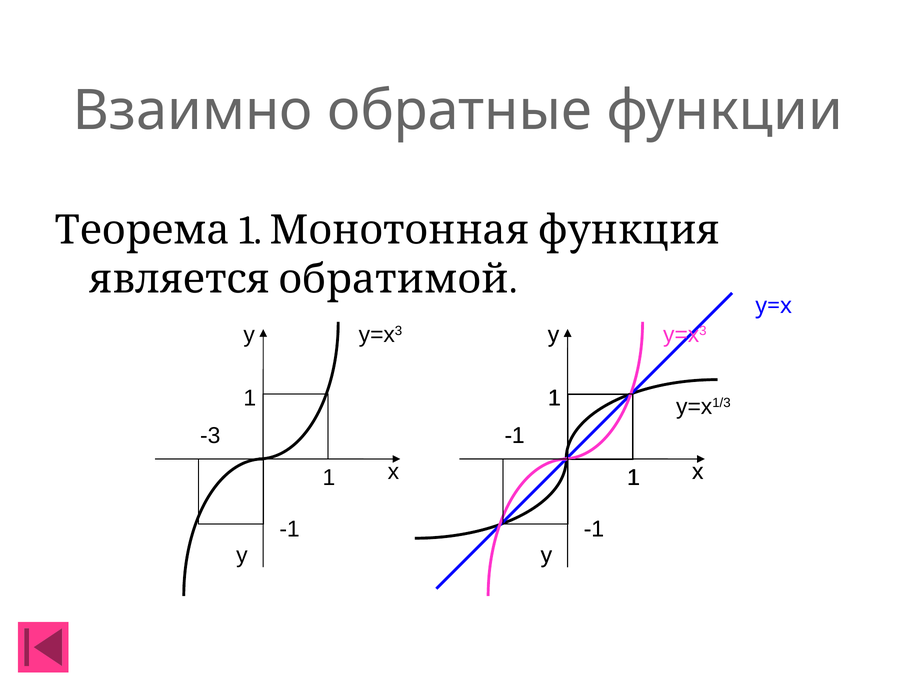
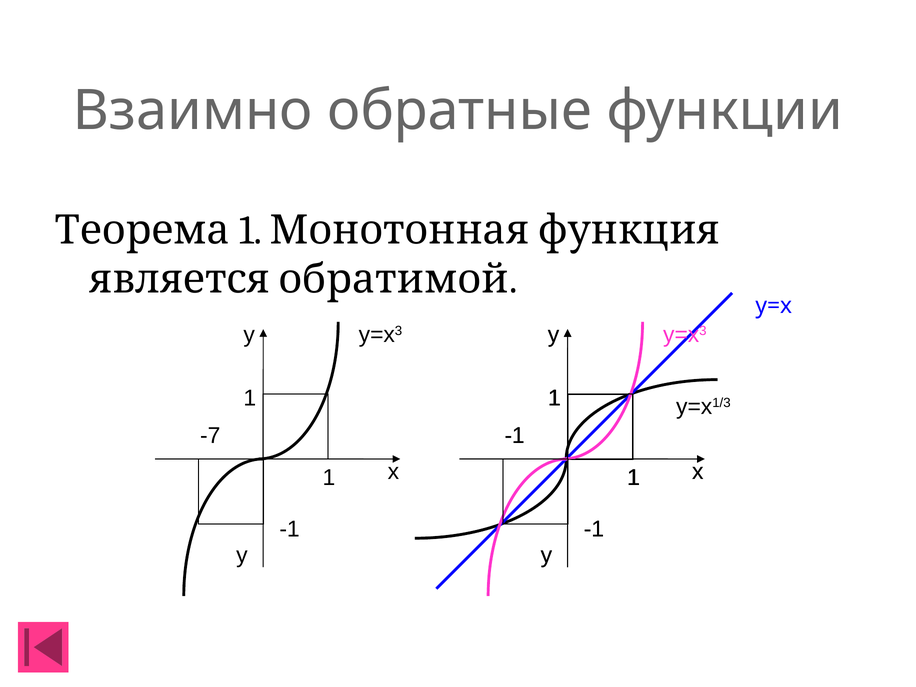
-3: -3 -> -7
